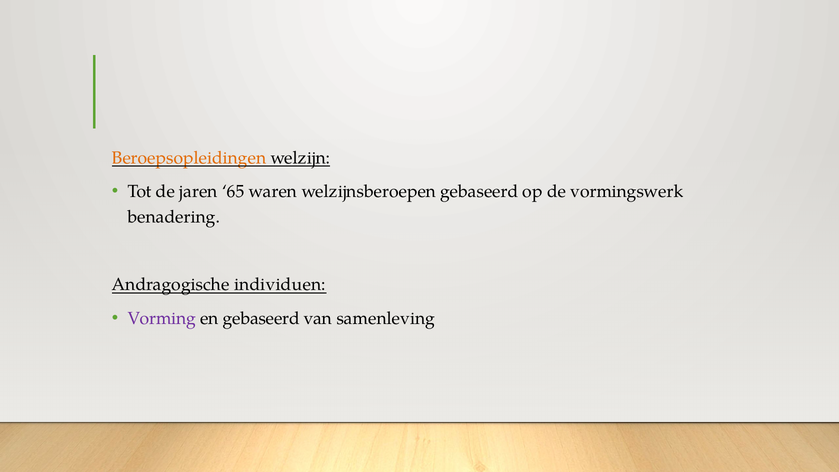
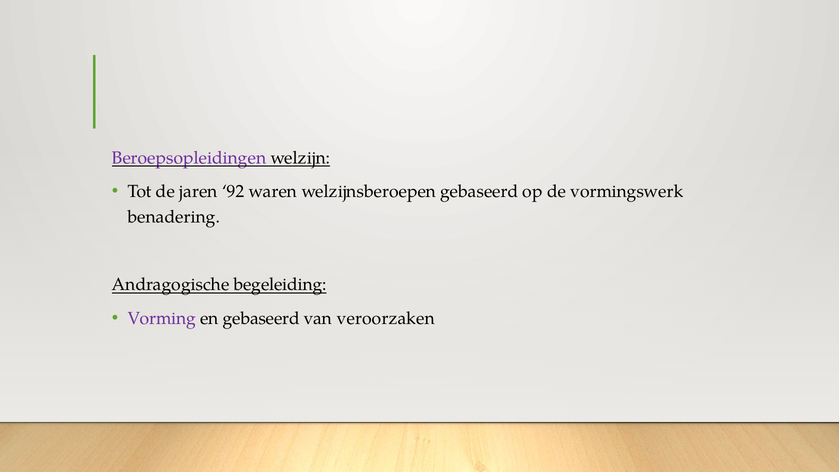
Beroepsopleidingen colour: orange -> purple
65: 65 -> 92
individuen: individuen -> begeleiding
samenleving: samenleving -> veroorzaken
